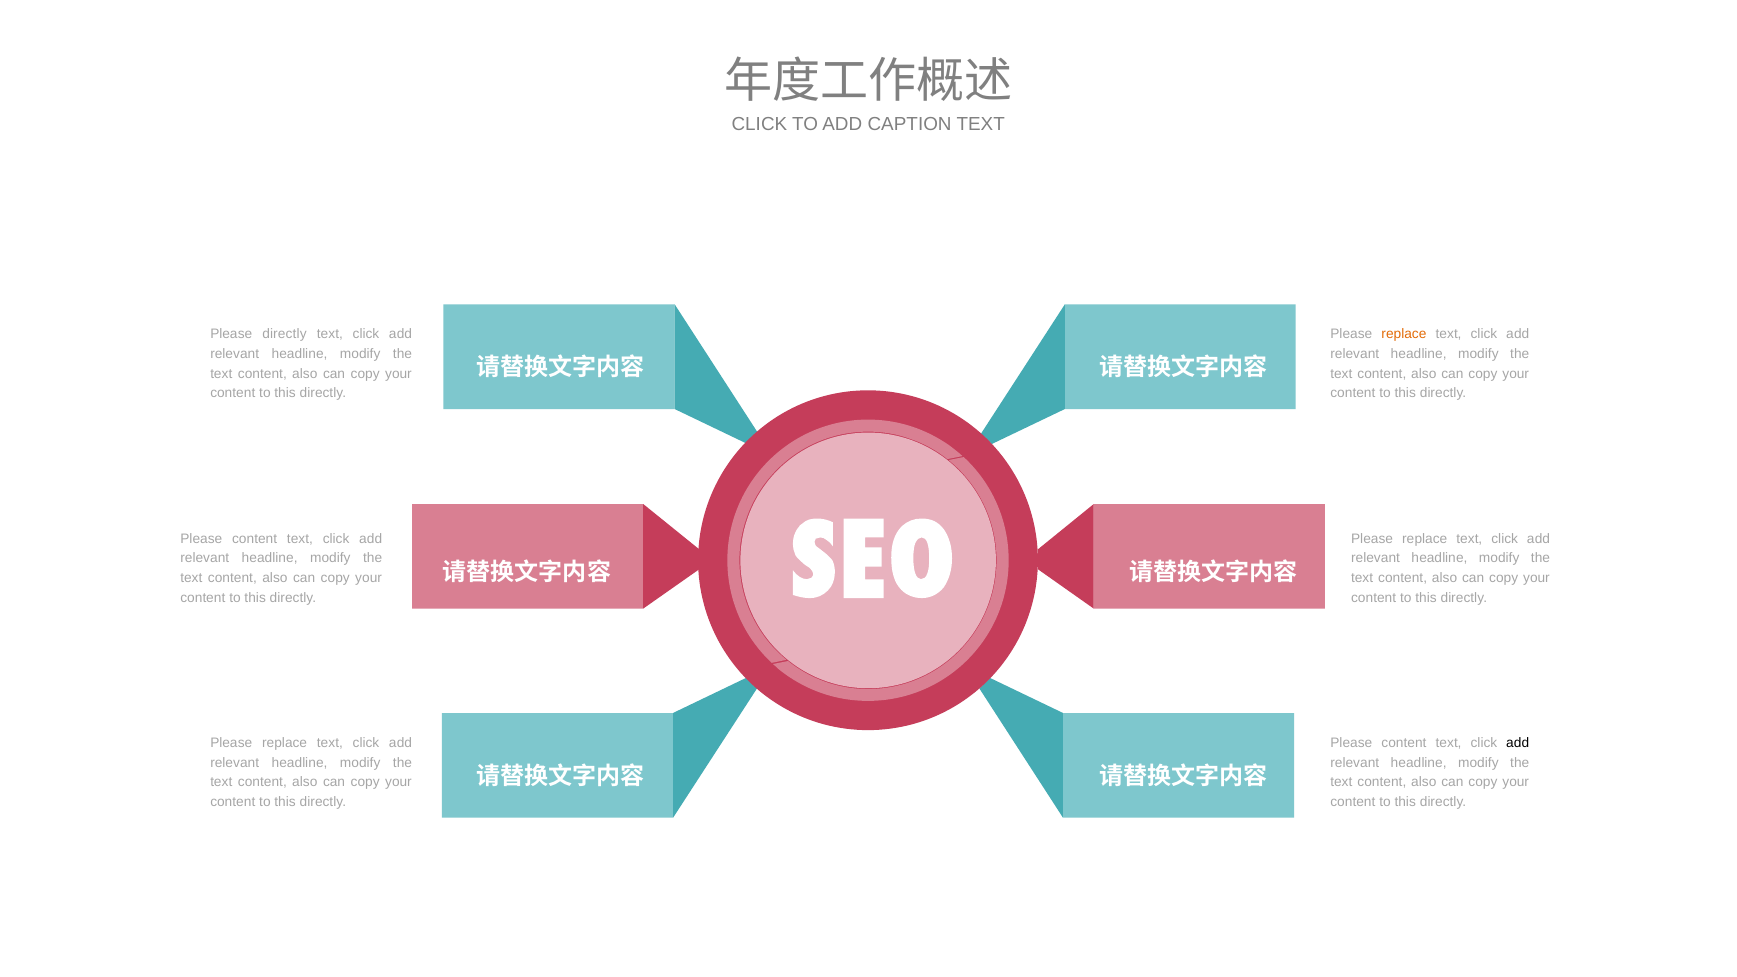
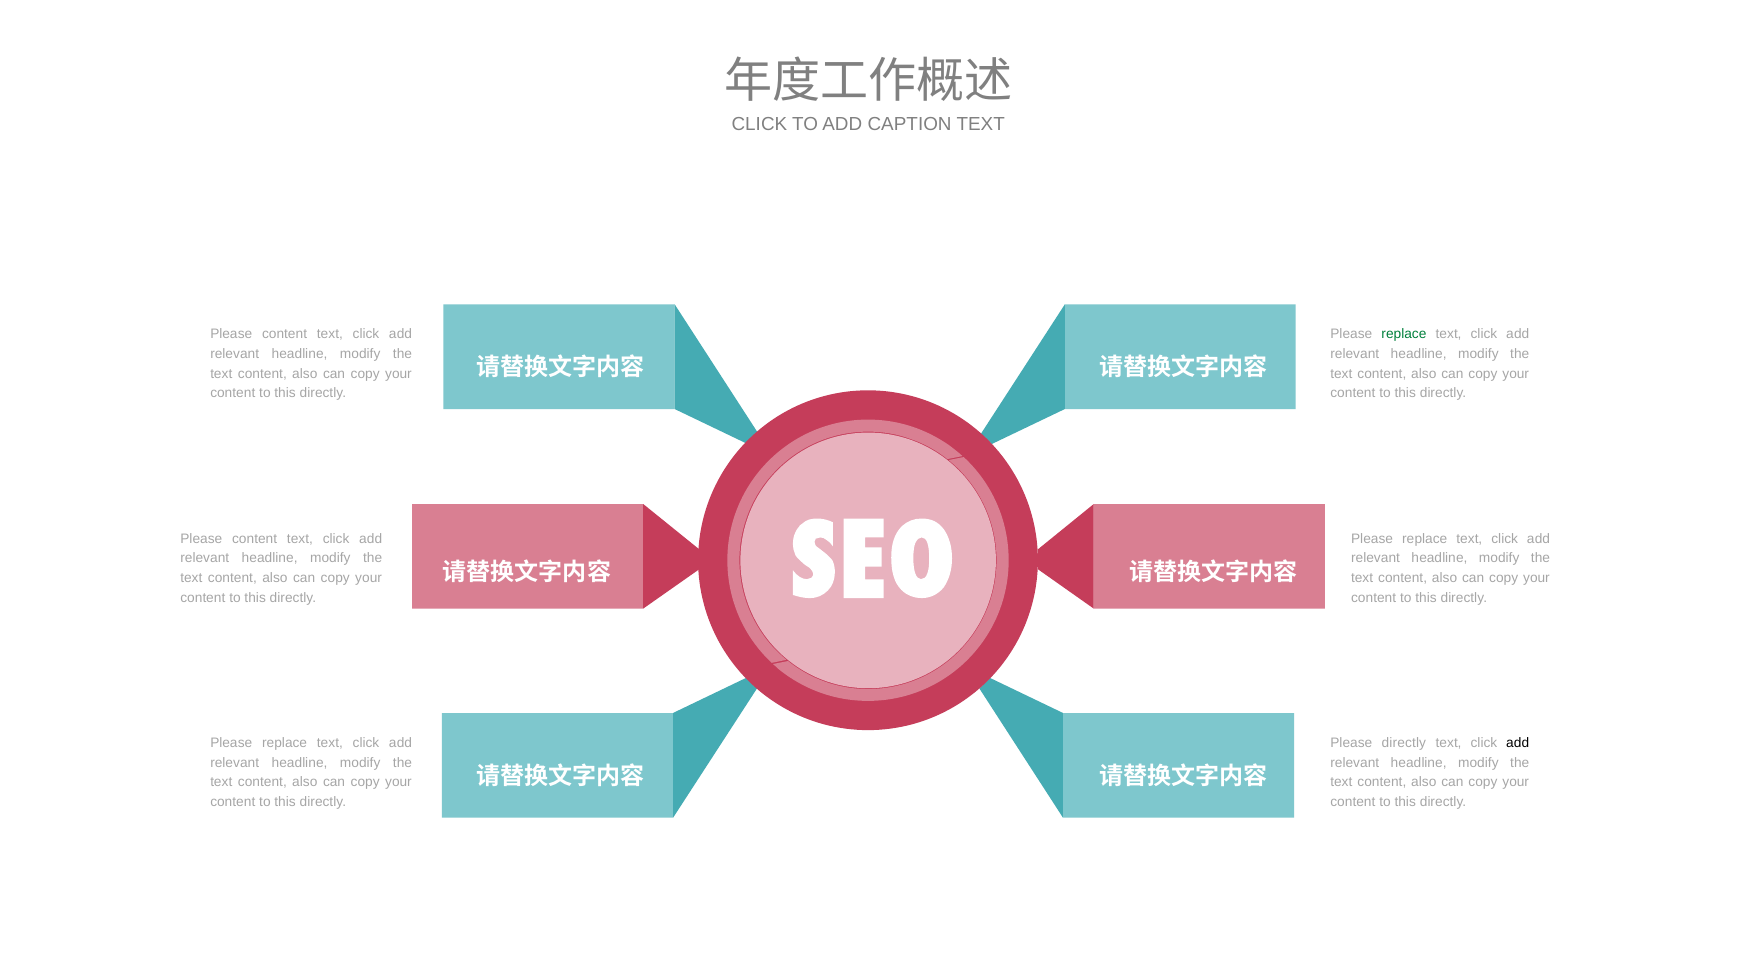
directly at (284, 334): directly -> content
replace at (1404, 334) colour: orange -> green
content at (1404, 743): content -> directly
